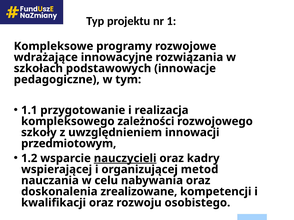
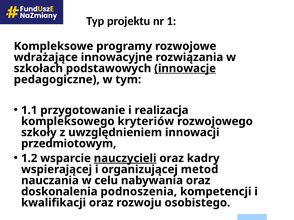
innowacje underline: none -> present
zależności: zależności -> kryteriów
zrealizowane: zrealizowane -> podnoszenia
